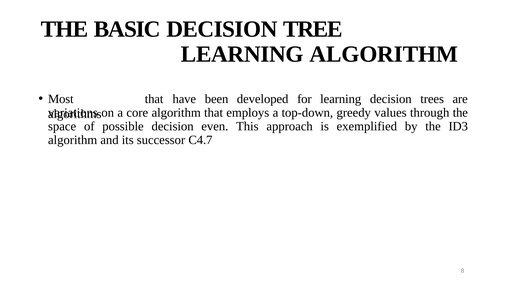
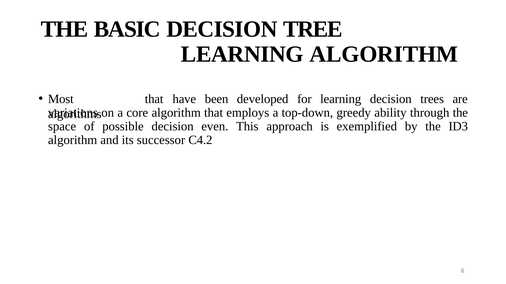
values: values -> ability
C4.7: C4.7 -> C4.2
